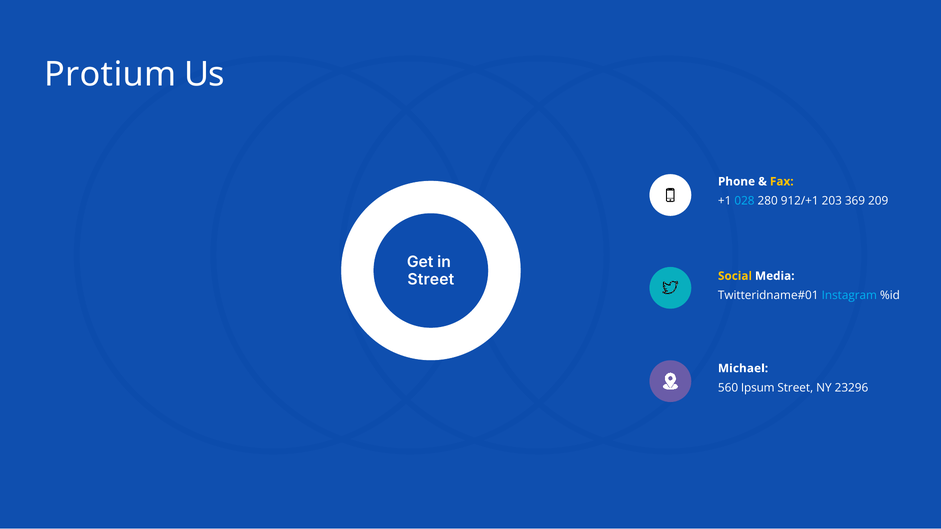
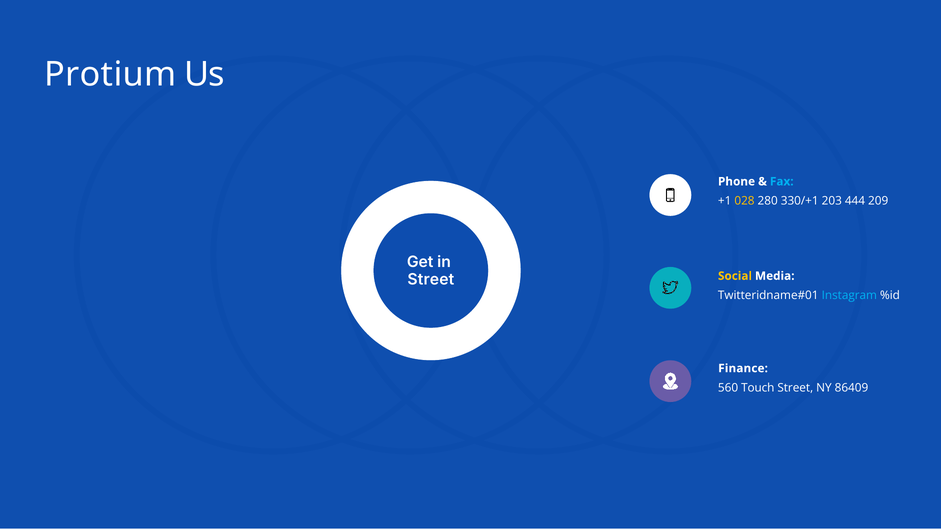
Fax colour: yellow -> light blue
028 colour: light blue -> yellow
912/+1: 912/+1 -> 330/+1
369: 369 -> 444
Michael: Michael -> Finance
Ipsum: Ipsum -> Touch
23296: 23296 -> 86409
